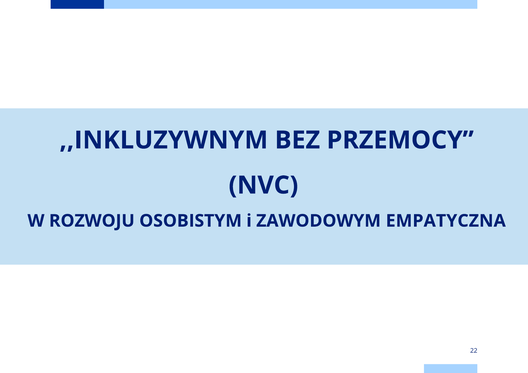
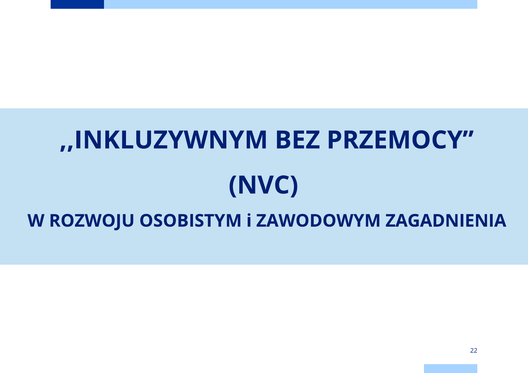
EMPATYCZNA: EMPATYCZNA -> ZAGADNIENIA
